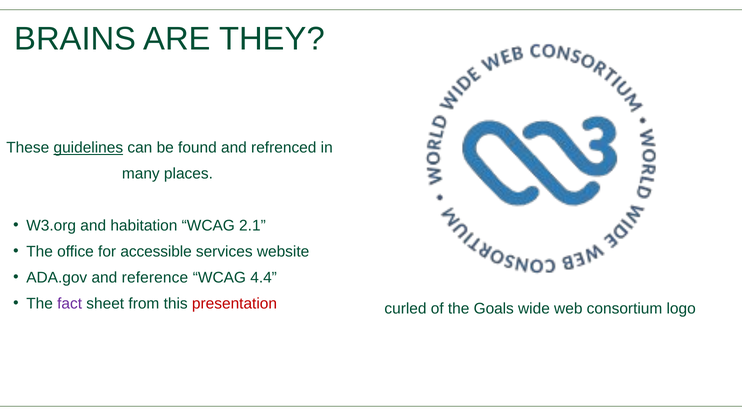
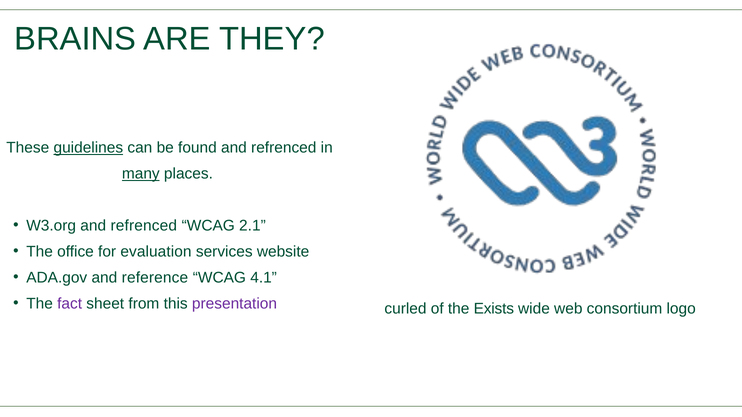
many underline: none -> present
W3.org and habitation: habitation -> refrenced
accessible: accessible -> evaluation
4.4: 4.4 -> 4.1
presentation colour: red -> purple
Goals: Goals -> Exists
